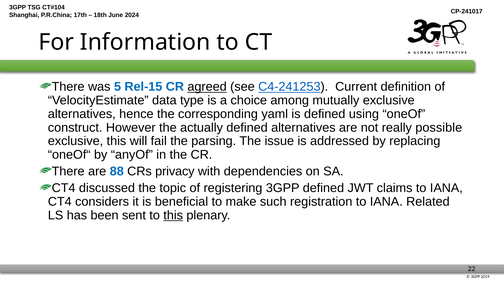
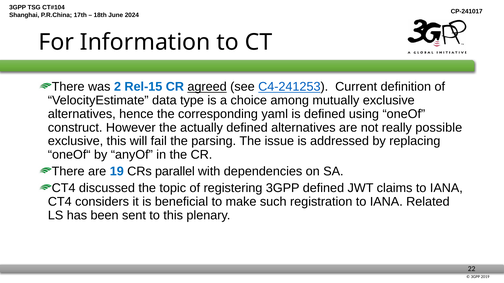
5: 5 -> 2
88: 88 -> 19
privacy: privacy -> parallel
this at (173, 216) underline: present -> none
